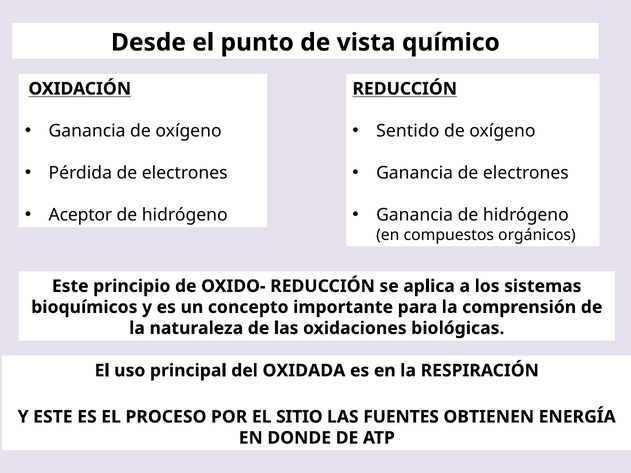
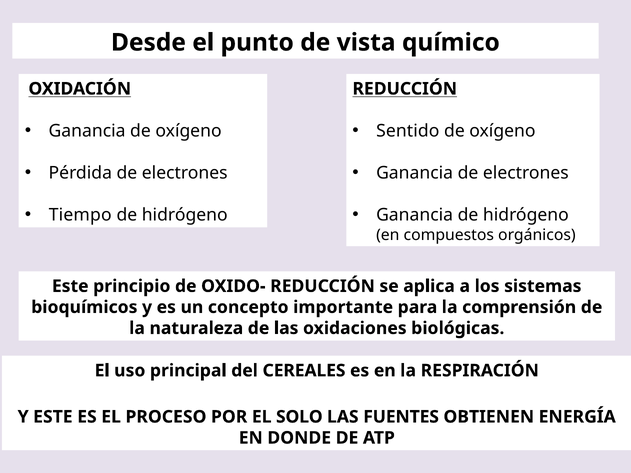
Aceptor: Aceptor -> Tiempo
OXIDADA: OXIDADA -> CEREALES
SITIO: SITIO -> SOLO
